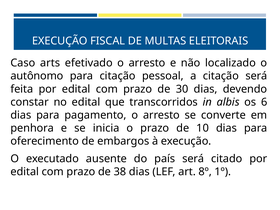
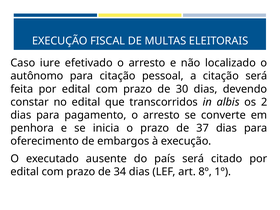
arts: arts -> iure
6: 6 -> 2
10: 10 -> 37
38: 38 -> 34
